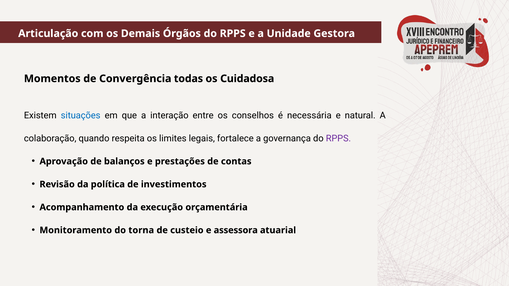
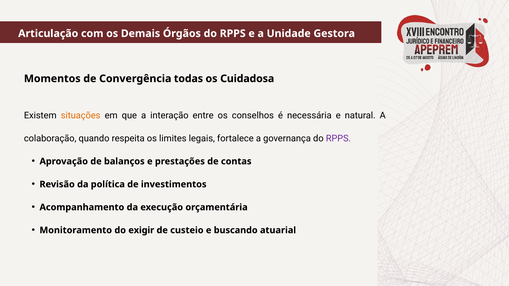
situações colour: blue -> orange
torna: torna -> exigir
assessora: assessora -> buscando
